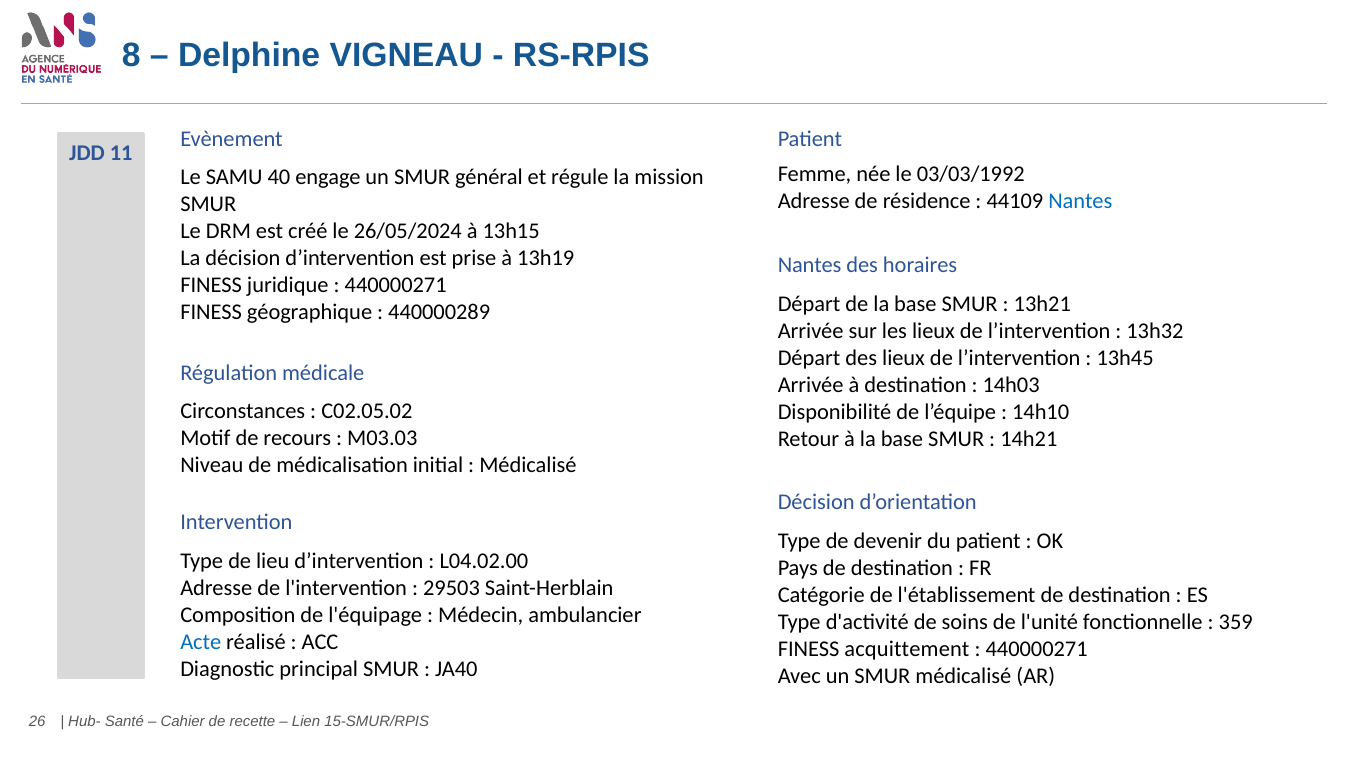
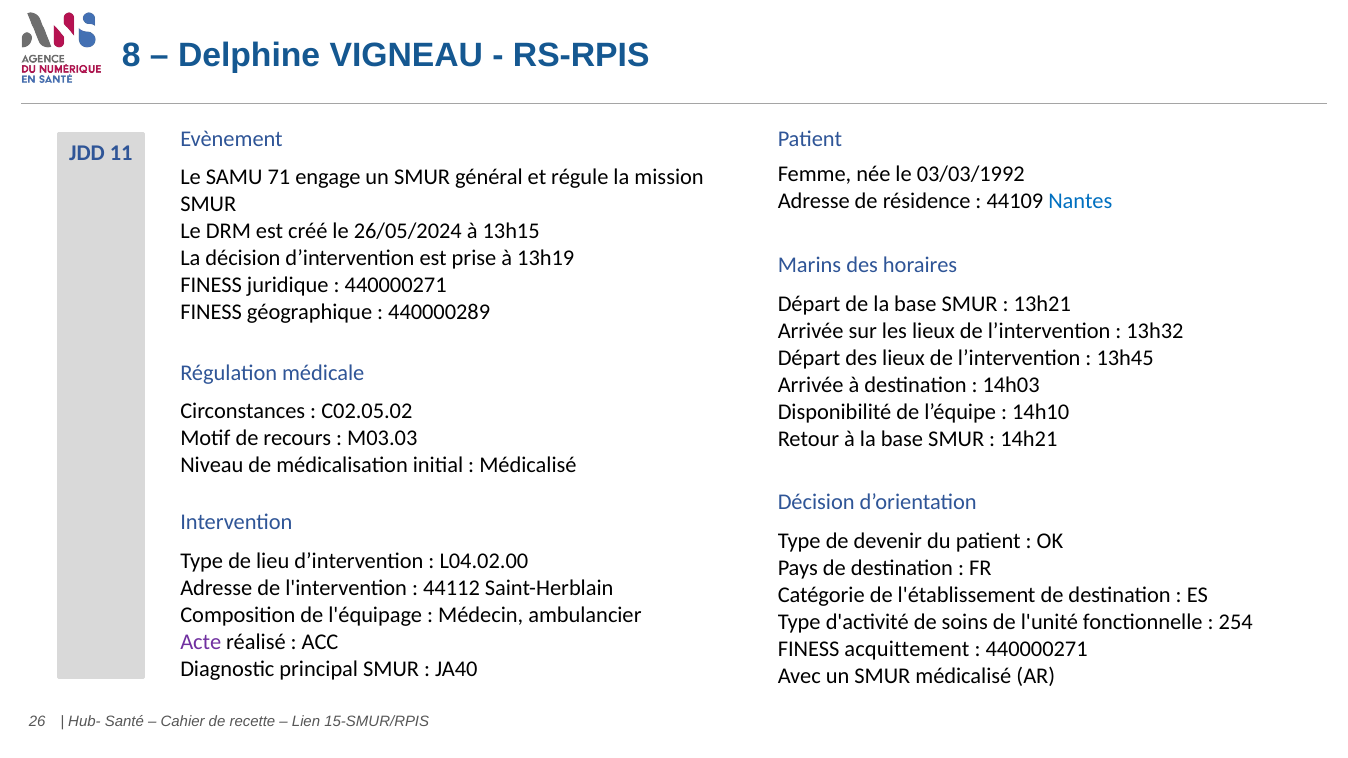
40: 40 -> 71
Nantes at (810, 265): Nantes -> Marins
29503: 29503 -> 44112
359: 359 -> 254
Acte colour: blue -> purple
